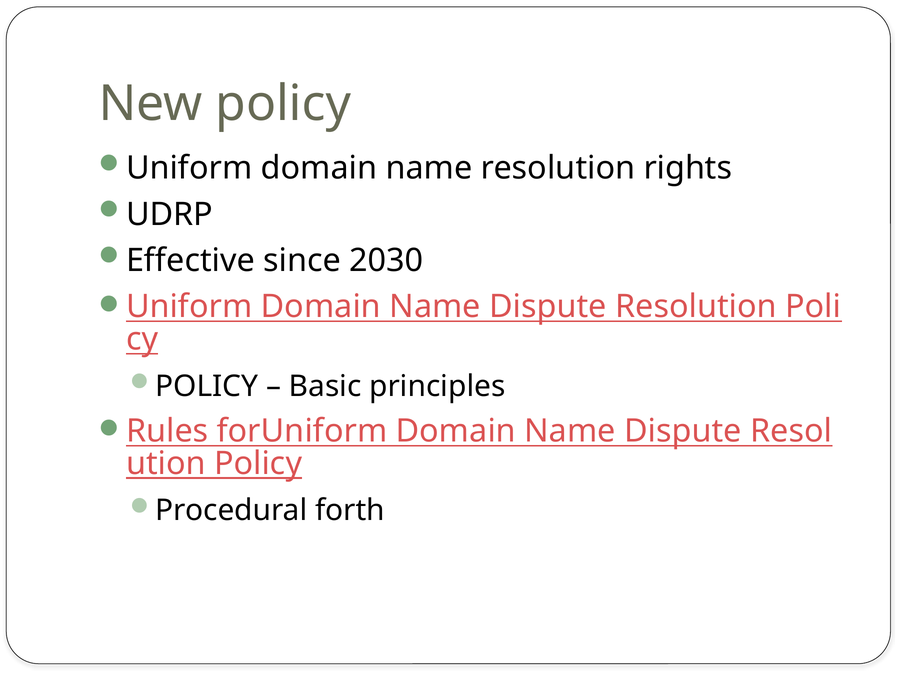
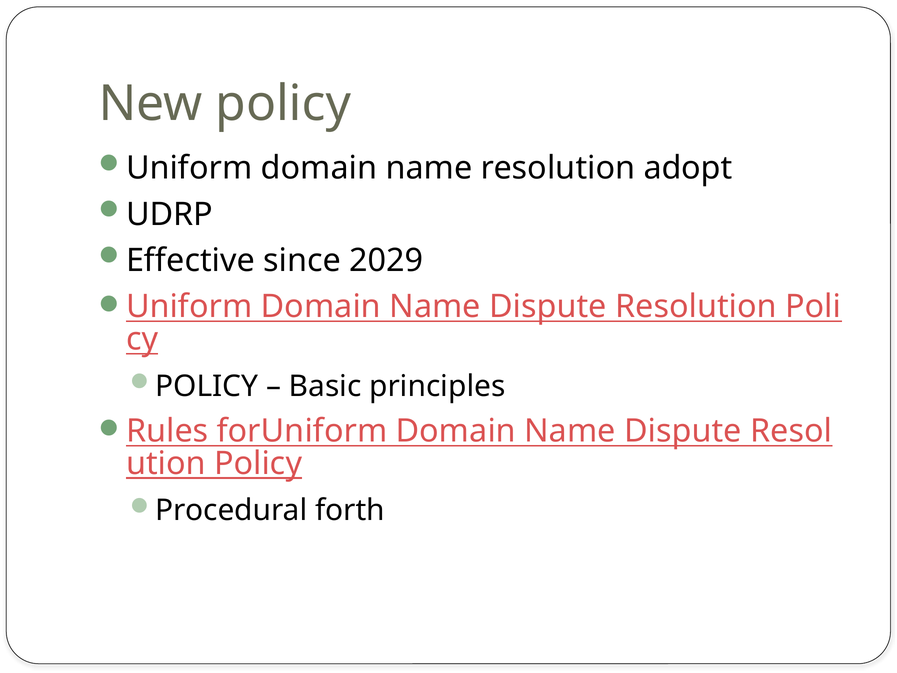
rights: rights -> adopt
2030: 2030 -> 2029
